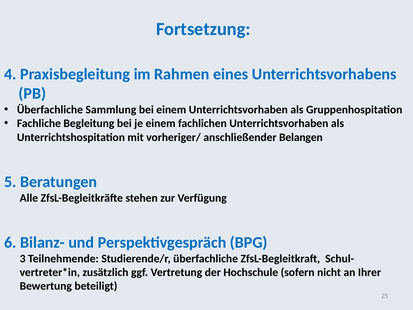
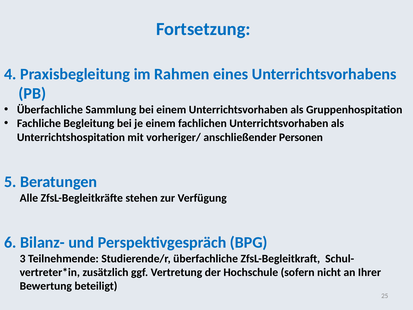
Belangen: Belangen -> Personen
